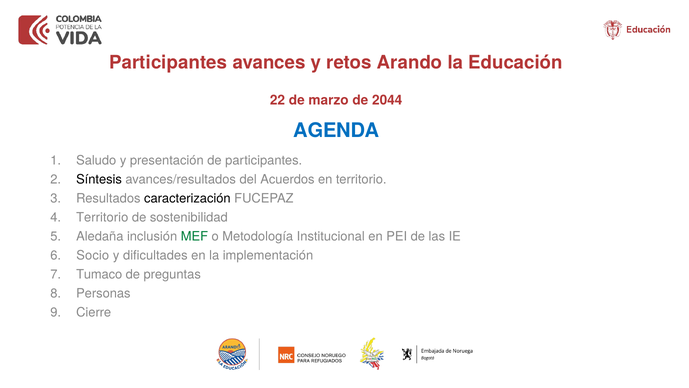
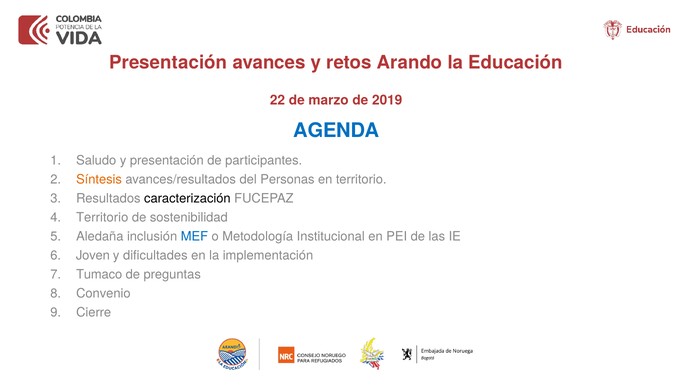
Participantes at (168, 63): Participantes -> Presentación
2044: 2044 -> 2019
Síntesis colour: black -> orange
Acuerdos: Acuerdos -> Personas
MEF colour: green -> blue
Socio: Socio -> Joven
Personas: Personas -> Convenio
